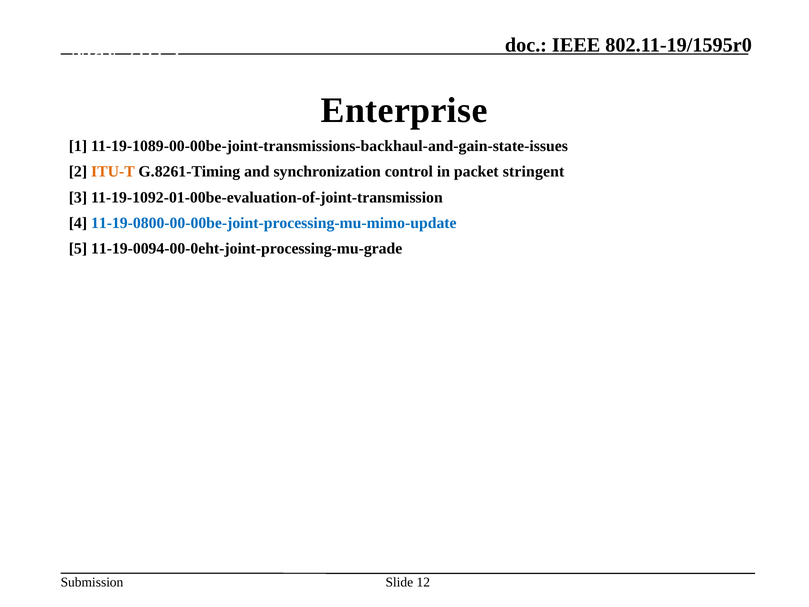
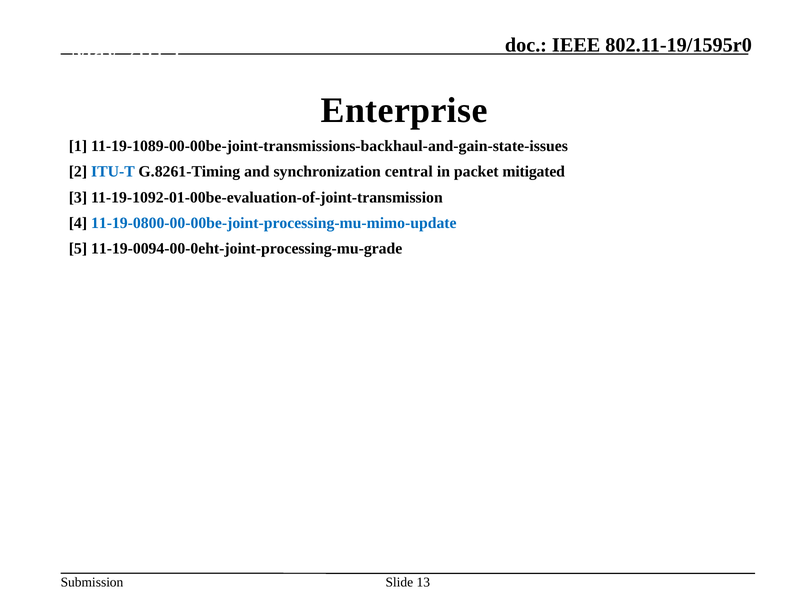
ITU-T colour: orange -> blue
control: control -> central
stringent: stringent -> mitigated
12: 12 -> 13
